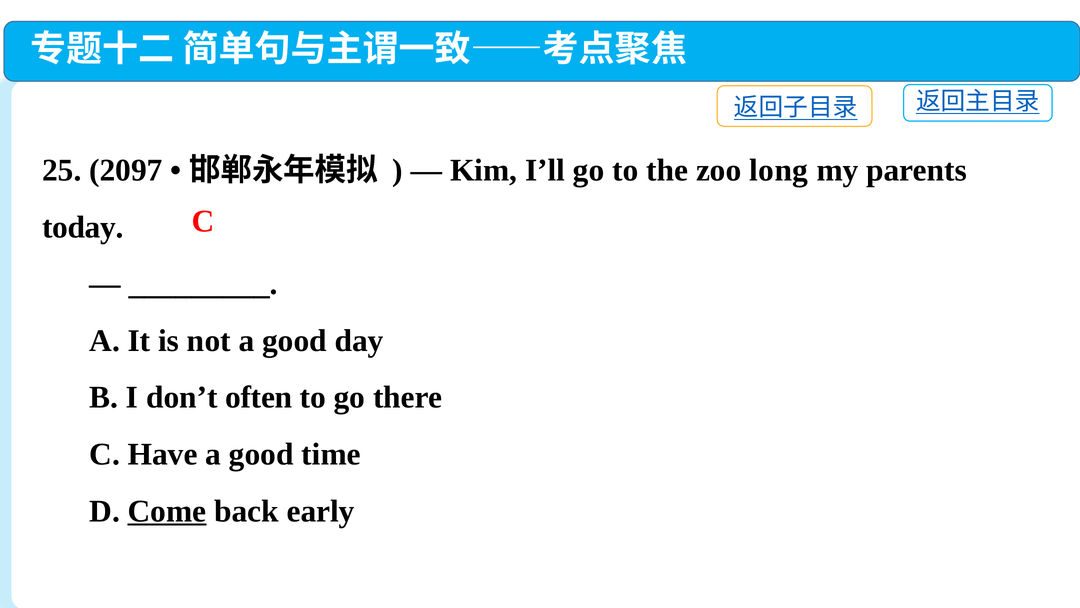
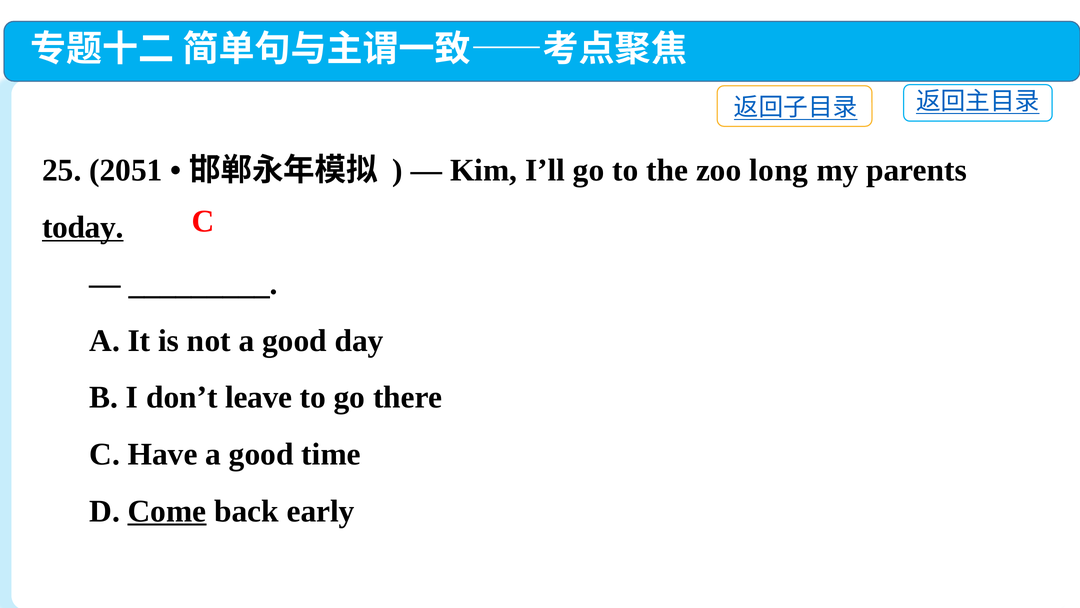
2097: 2097 -> 2051
today underline: none -> present
often: often -> leave
